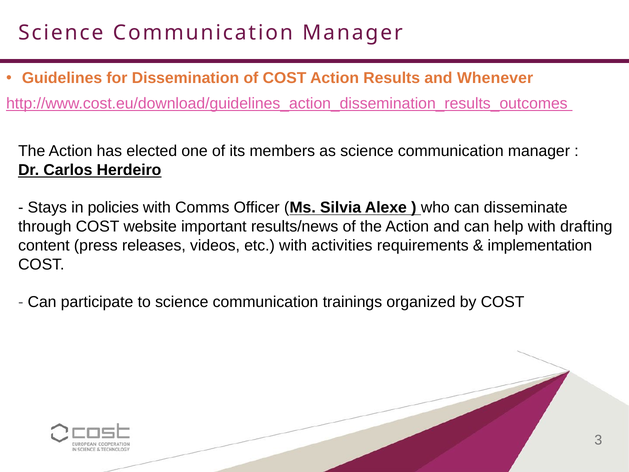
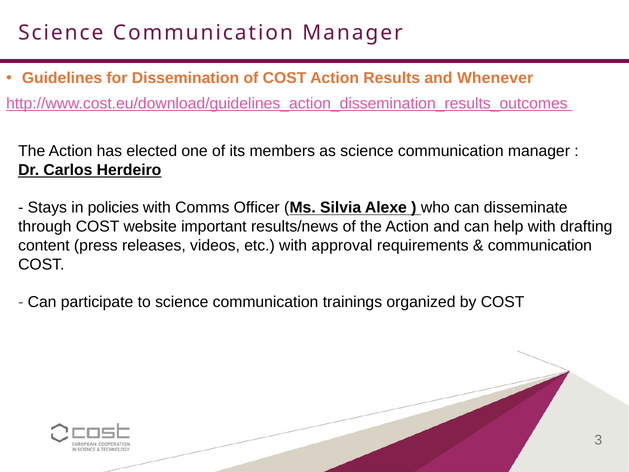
activities: activities -> approval
implementation at (540, 245): implementation -> communication
